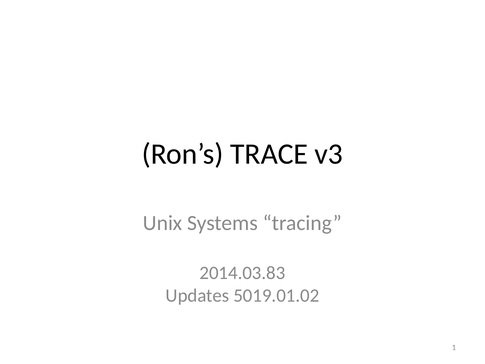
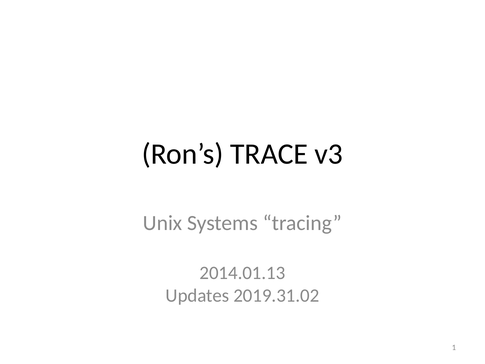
2014.03.83: 2014.03.83 -> 2014.01.13
5019.01.02: 5019.01.02 -> 2019.31.02
